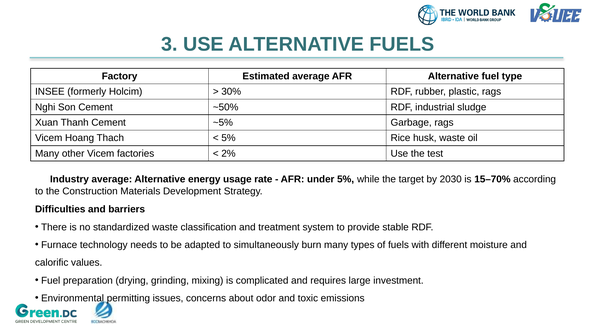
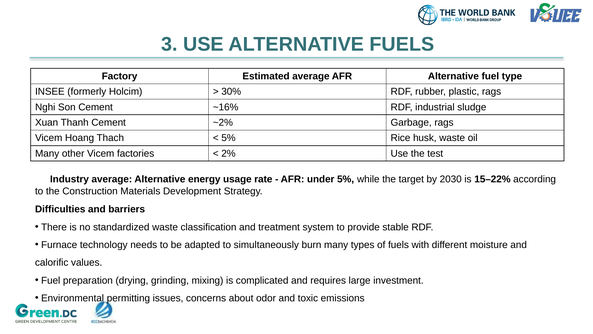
~50%: ~50% -> ~16%
~5%: ~5% -> ~2%
15–70%: 15–70% -> 15–22%
